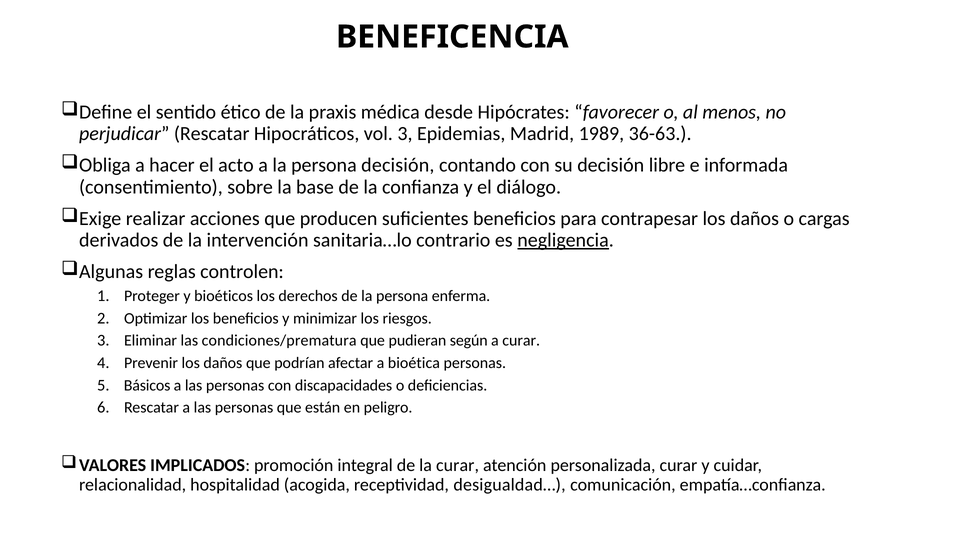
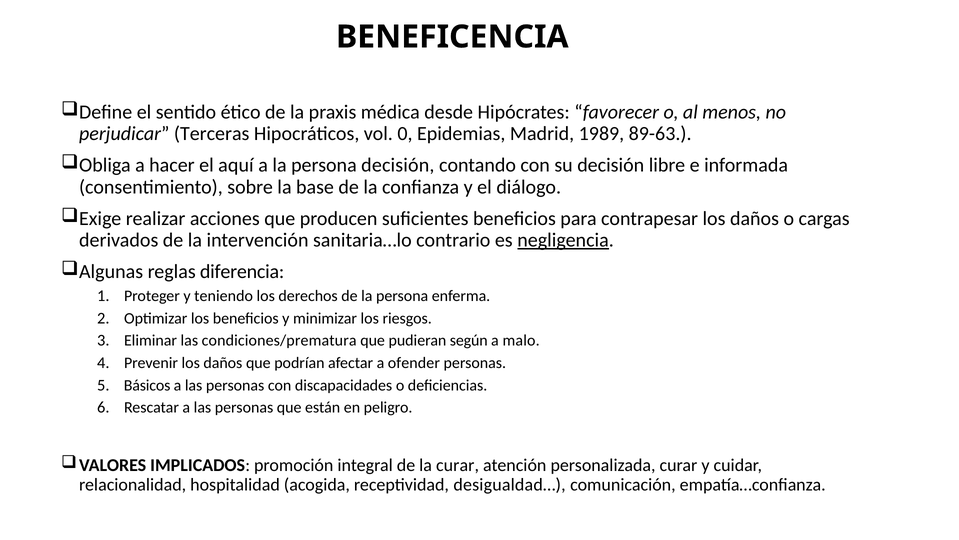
perjudicar Rescatar: Rescatar -> Terceras
vol 3: 3 -> 0
36-63: 36-63 -> 89-63
acto: acto -> aquí
controlen: controlen -> diferencia
bioéticos: bioéticos -> teniendo
a curar: curar -> malo
bioética: bioética -> ofender
